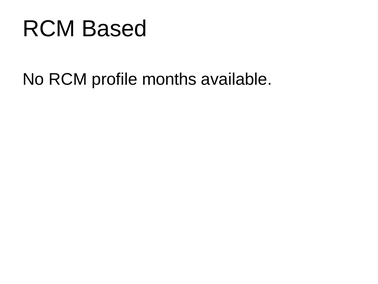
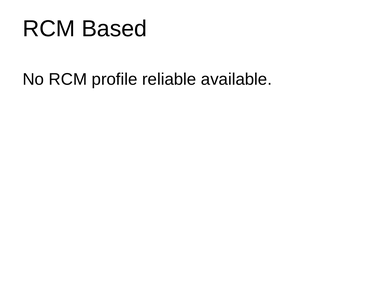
months: months -> reliable
